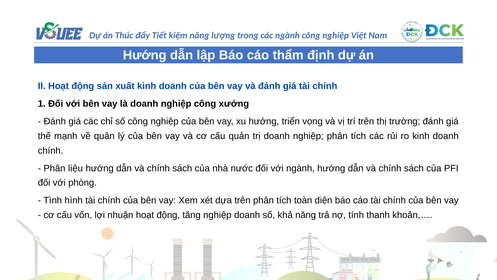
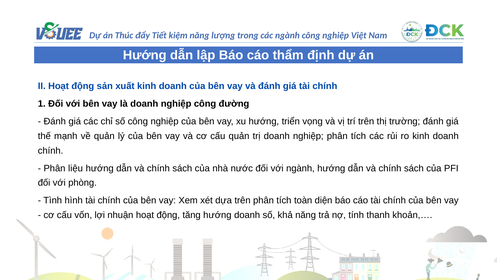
xưởng: xưởng -> đường
tăng nghiệp: nghiệp -> hướng
